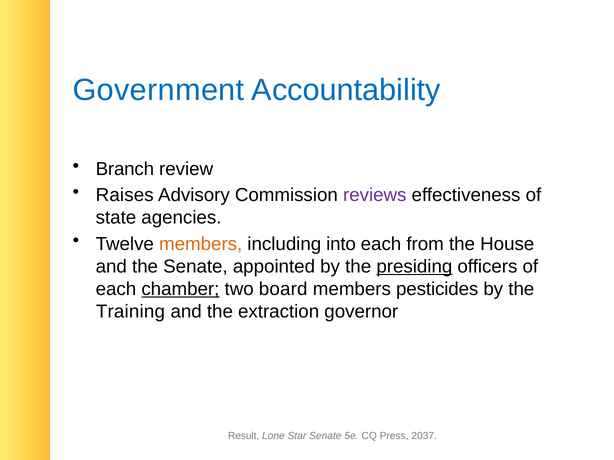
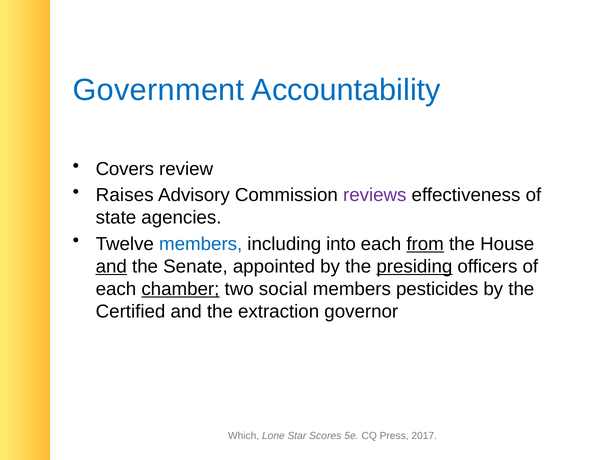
Branch: Branch -> Covers
members at (201, 244) colour: orange -> blue
from underline: none -> present
and at (111, 267) underline: none -> present
board: board -> social
Training: Training -> Certified
Result: Result -> Which
Star Senate: Senate -> Scores
2037: 2037 -> 2017
